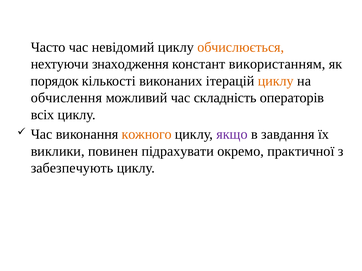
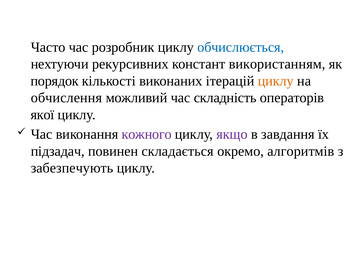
невідомий: невідомий -> розробник
обчислюється colour: orange -> blue
знаходження: знаходження -> рекурсивних
всіх: всіх -> якої
кожного colour: orange -> purple
виклики: виклики -> підзадач
підрахувати: підрахувати -> складається
практичної: практичної -> алгоритмів
